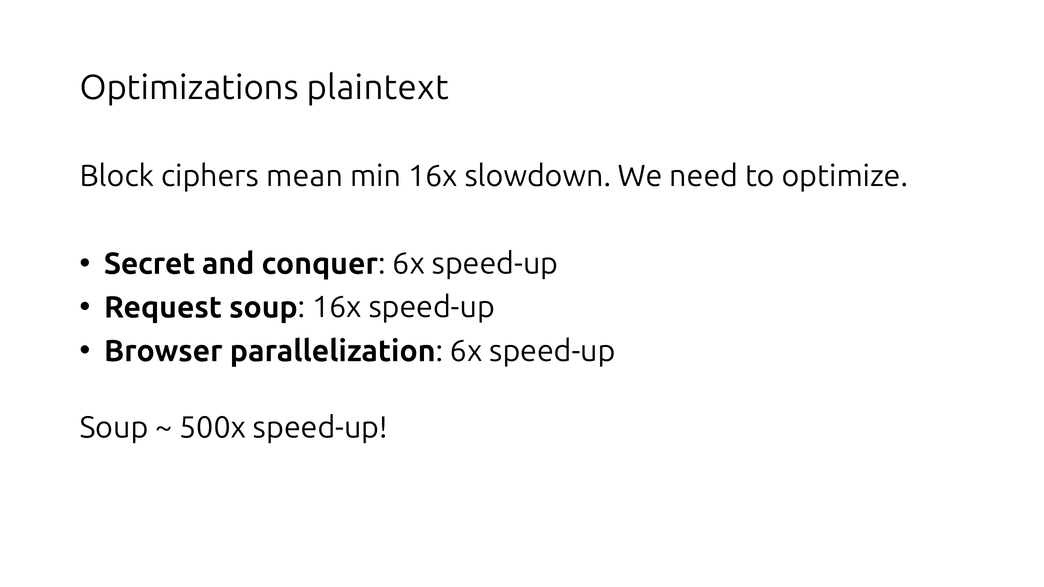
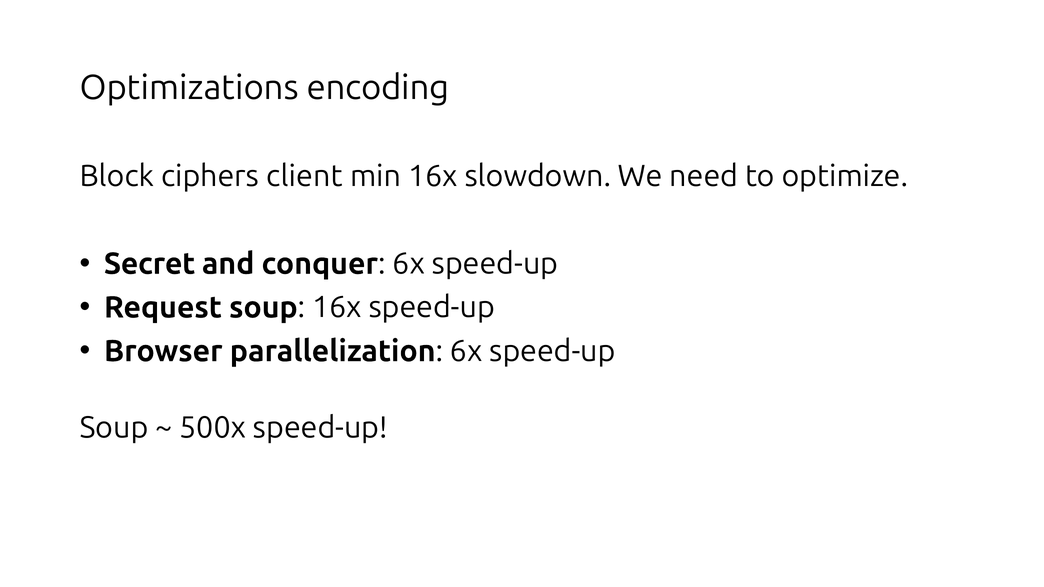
plaintext: plaintext -> encoding
mean: mean -> client
